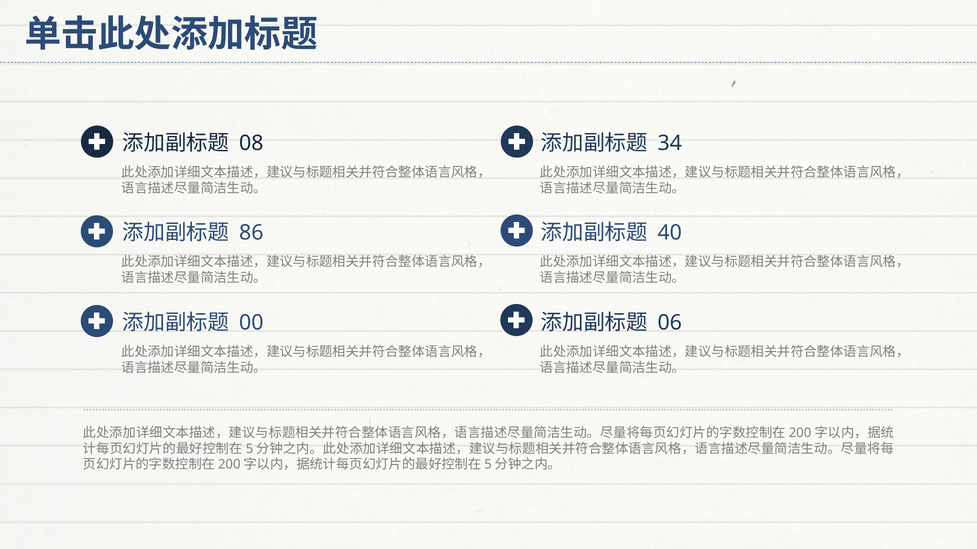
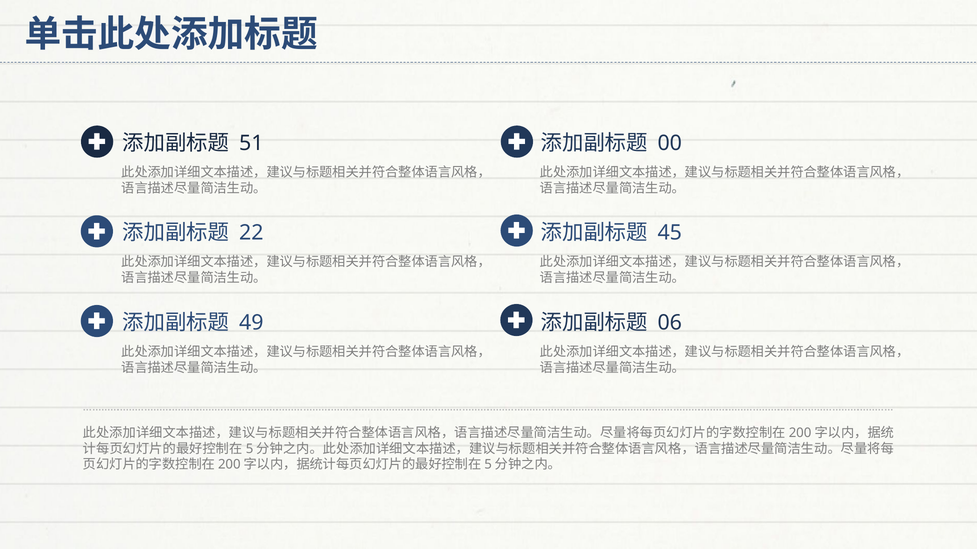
08: 08 -> 51
34: 34 -> 00
86: 86 -> 22
40: 40 -> 45
00: 00 -> 49
